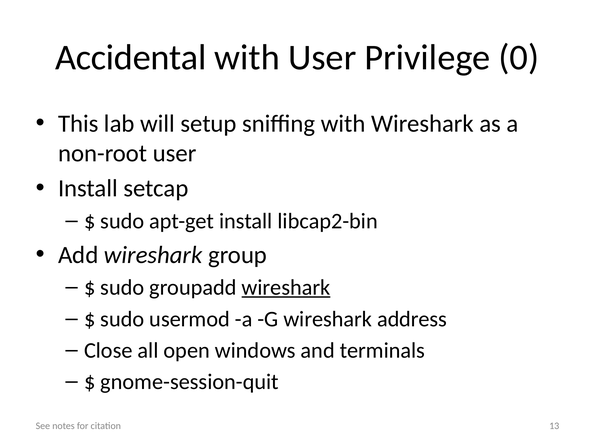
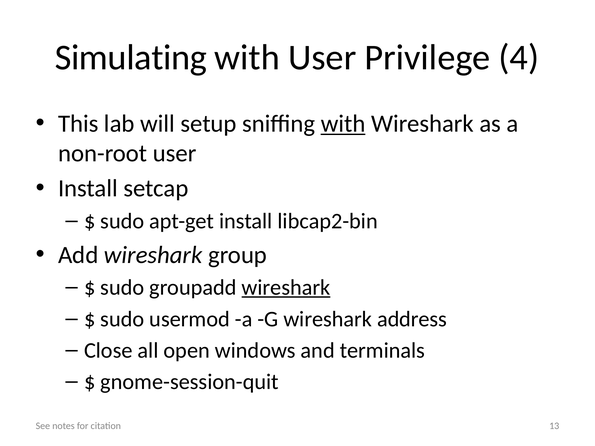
Accidental: Accidental -> Simulating
0: 0 -> 4
with at (343, 124) underline: none -> present
